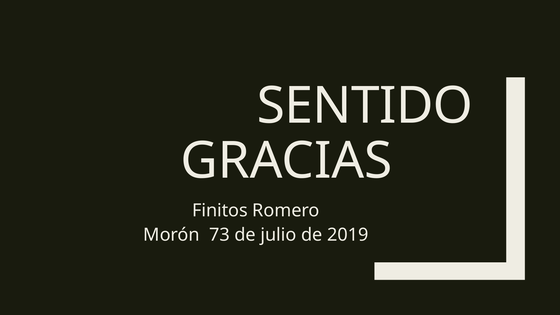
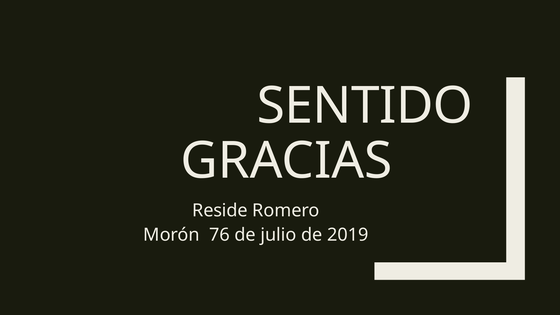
Finitos: Finitos -> Reside
73: 73 -> 76
